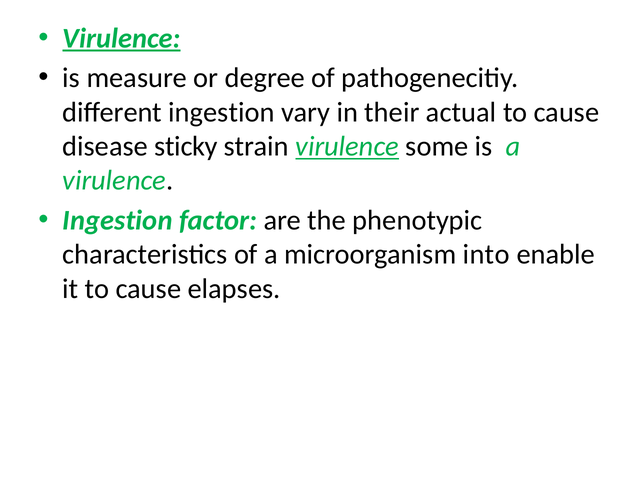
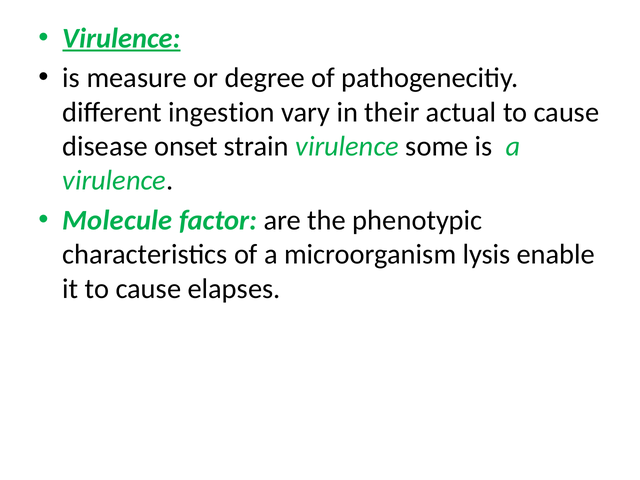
sticky: sticky -> onset
virulence at (347, 146) underline: present -> none
Ingestion at (117, 220): Ingestion -> Molecule
into: into -> lysis
